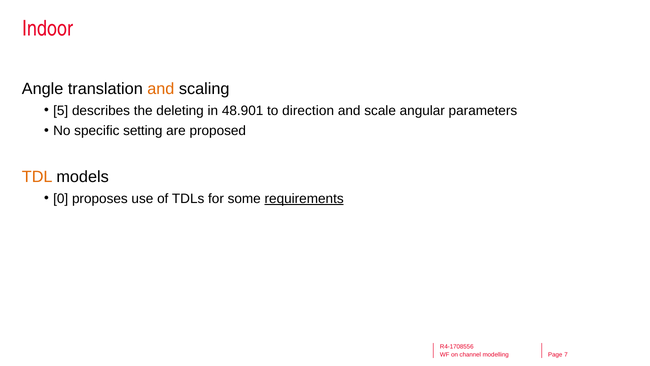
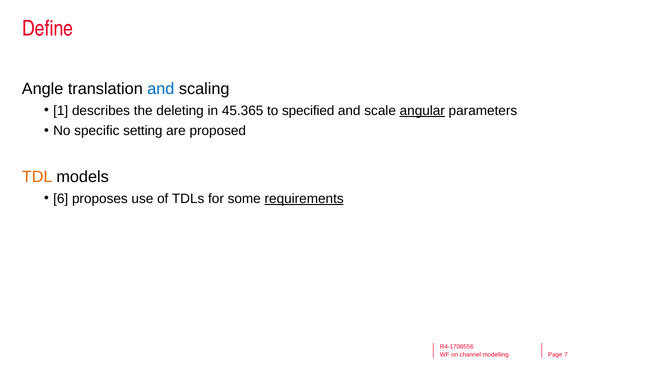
Indoor: Indoor -> Define
and at (161, 89) colour: orange -> blue
5: 5 -> 1
48.901: 48.901 -> 45.365
direction: direction -> specified
angular underline: none -> present
0: 0 -> 6
